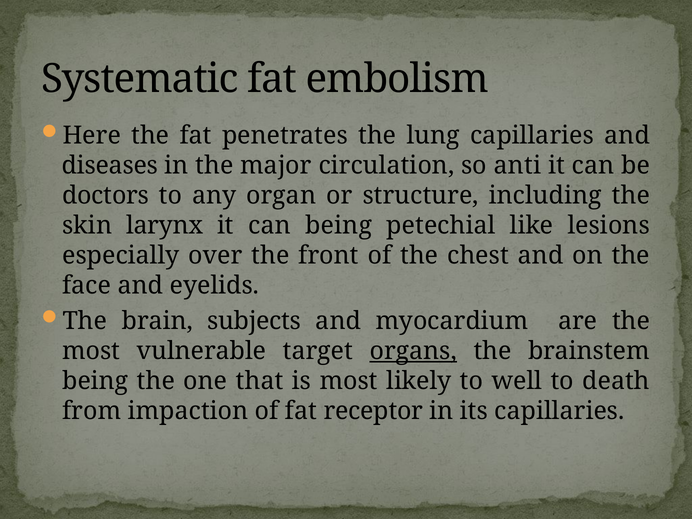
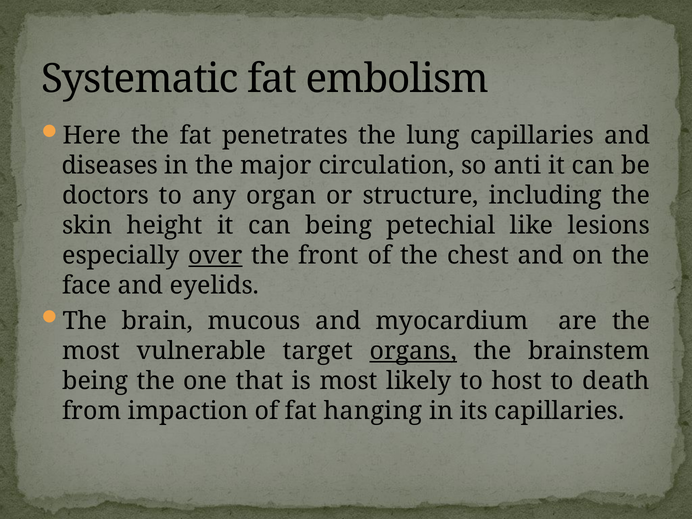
larynx: larynx -> height
over underline: none -> present
subjects: subjects -> mucous
well: well -> host
receptor: receptor -> hanging
